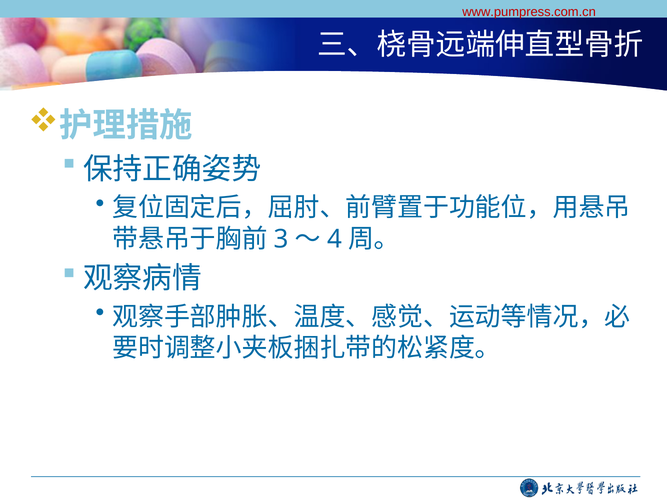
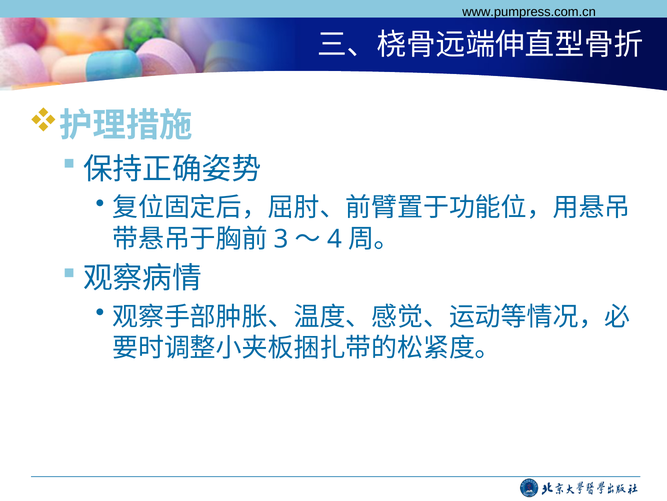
www.pumpress.com.cn colour: red -> black
